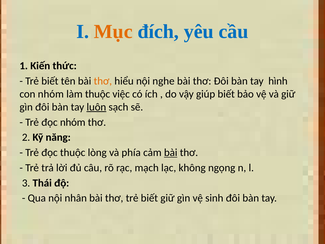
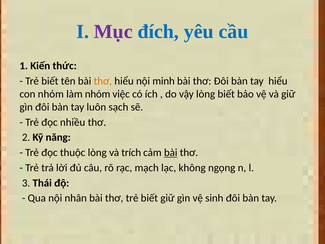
Mục colour: orange -> purple
nghe: nghe -> minh
tay hình: hình -> hiểu
làm thuộc: thuộc -> nhóm
vậy giúp: giúp -> lòng
luôn underline: present -> none
đọc nhóm: nhóm -> nhiều
phía: phía -> trích
